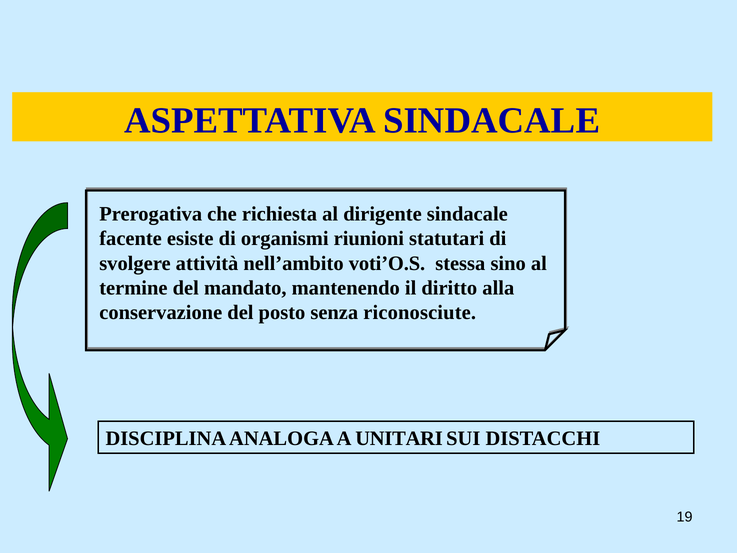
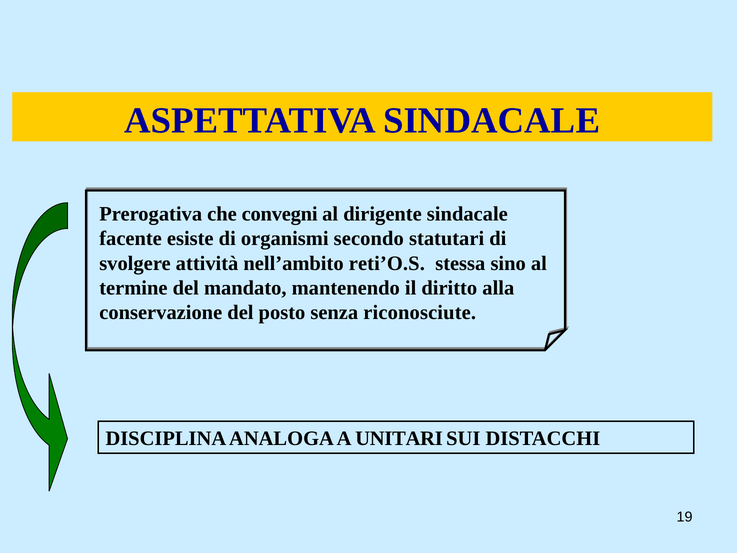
richiesta: richiesta -> convegni
riunioni: riunioni -> secondo
voti’O.S: voti’O.S -> reti’O.S
